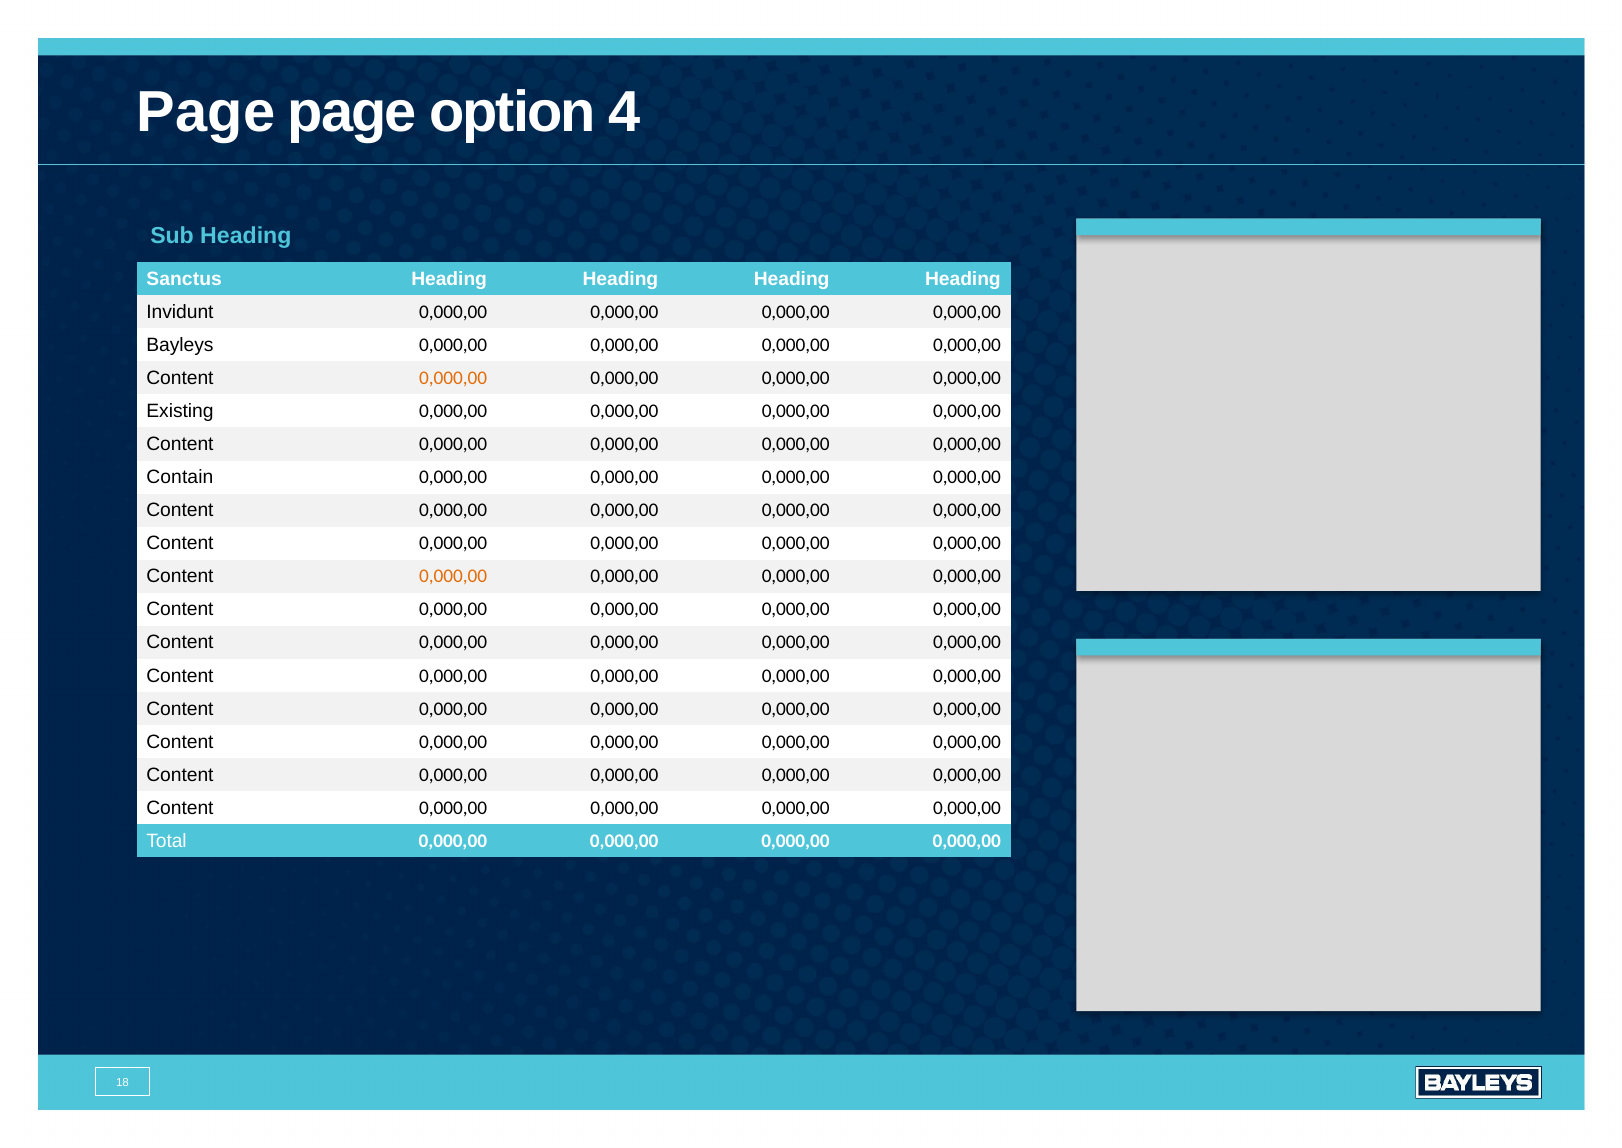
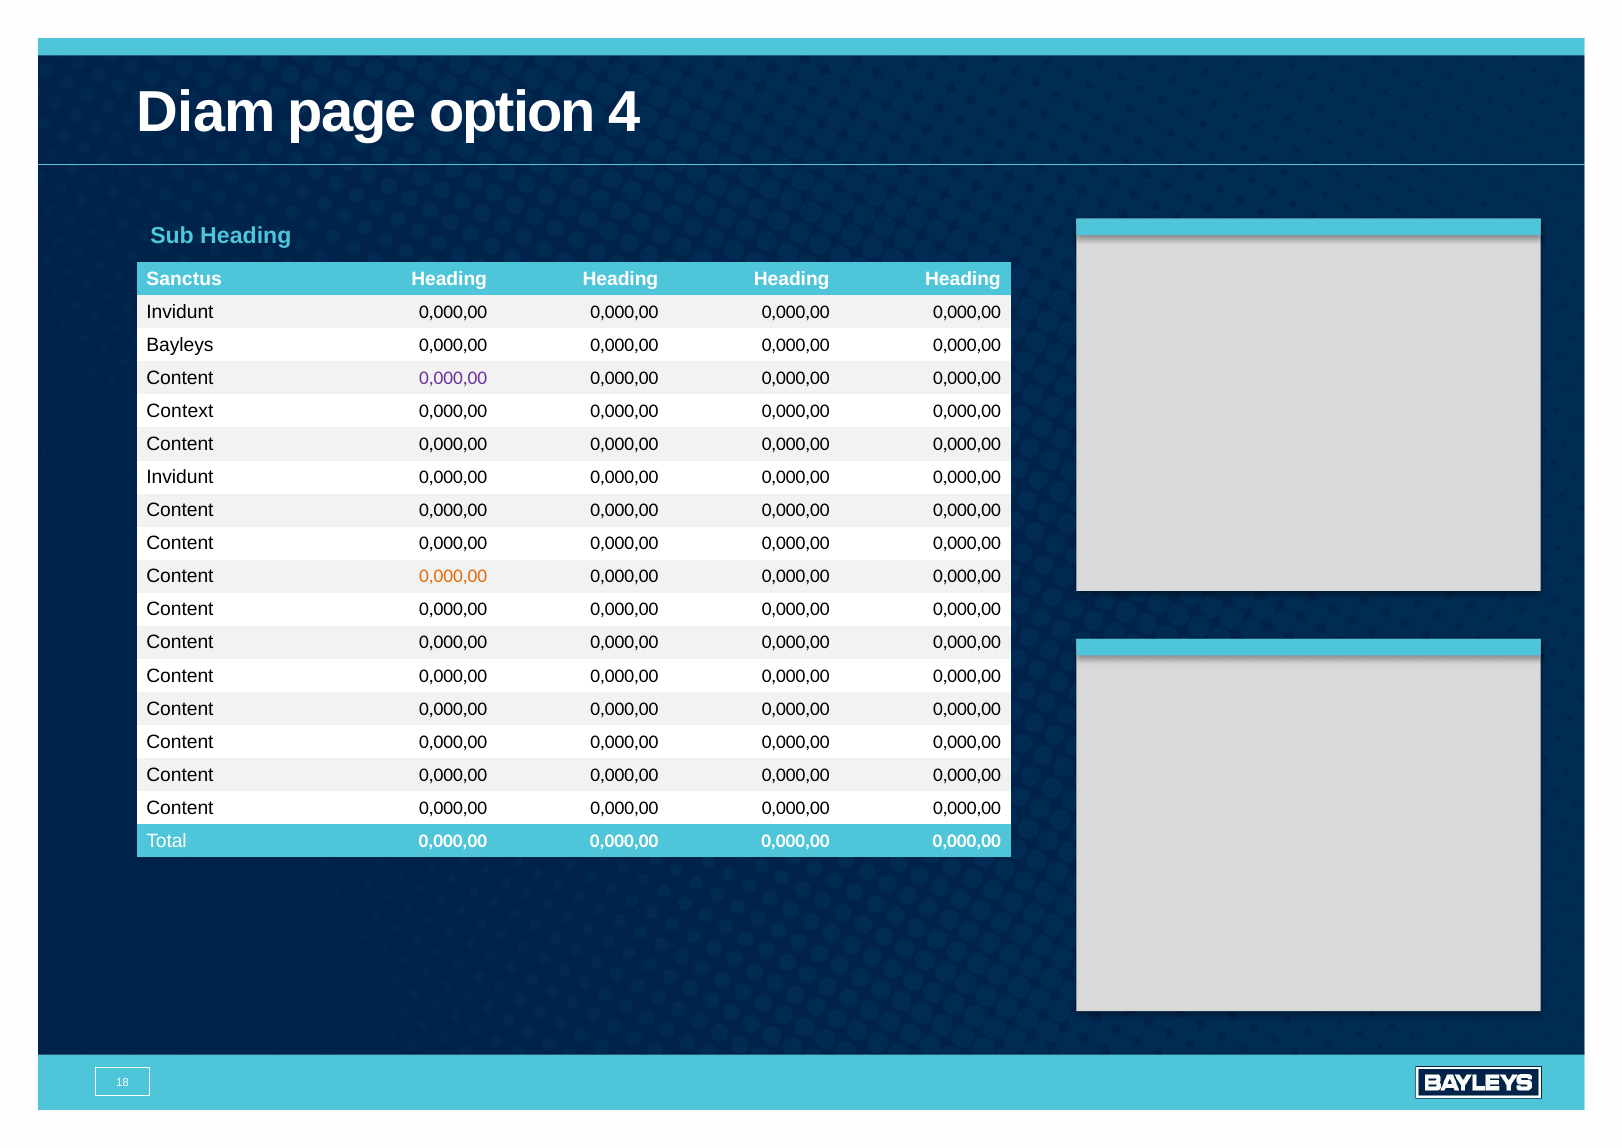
Page at (206, 113): Page -> Diam
0,000,00 at (453, 378) colour: orange -> purple
Existing: Existing -> Context
Contain at (180, 477): Contain -> Invidunt
